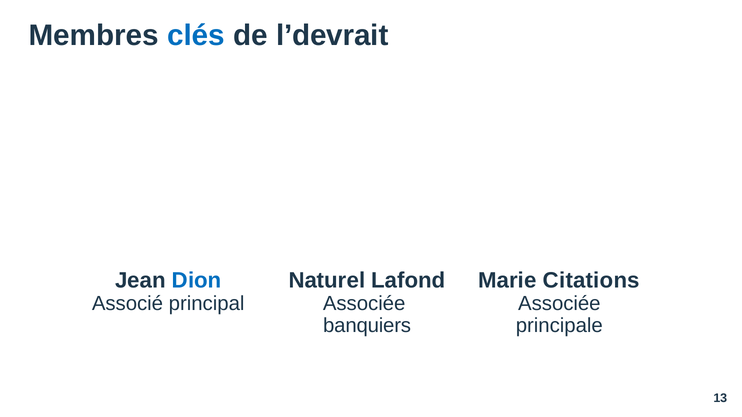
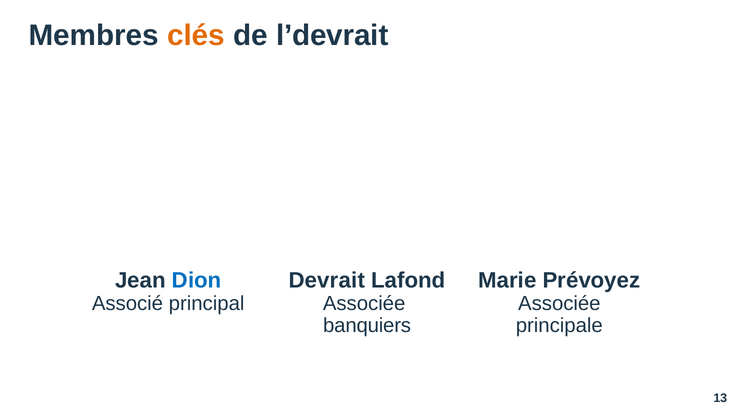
clés colour: blue -> orange
Naturel: Naturel -> Devrait
Citations: Citations -> Prévoyez
